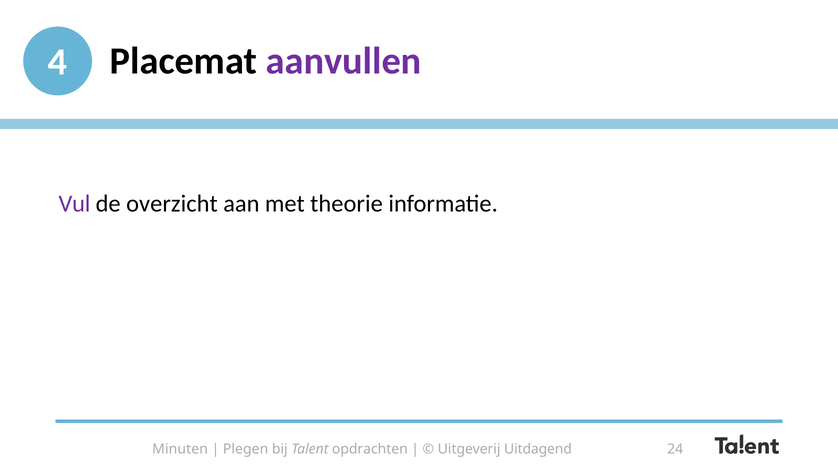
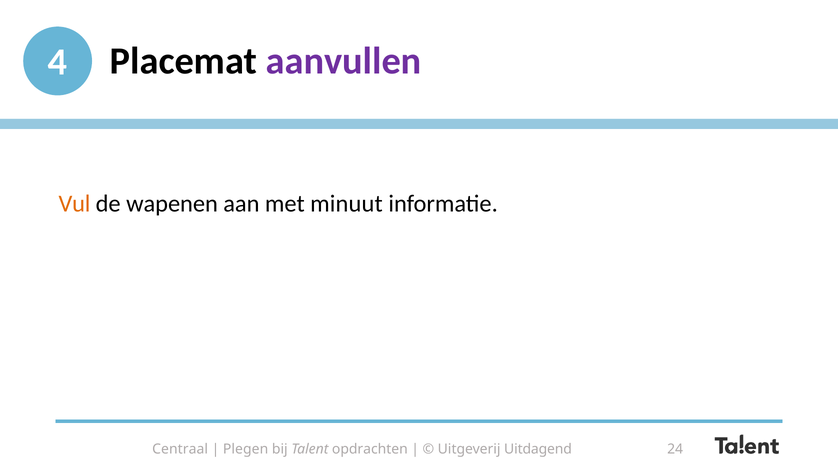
Vul colour: purple -> orange
overzicht: overzicht -> wapenen
theorie: theorie -> minuut
Minuten: Minuten -> Centraal
